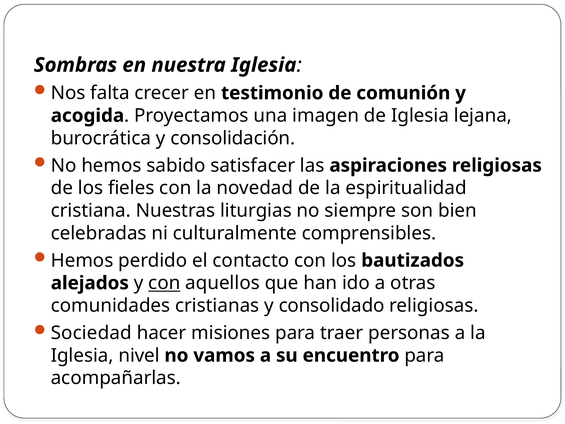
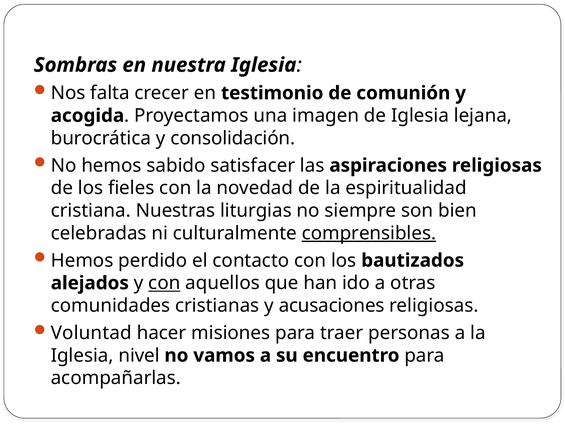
comprensibles underline: none -> present
consolidado: consolidado -> acusaciones
Sociedad: Sociedad -> Voluntad
